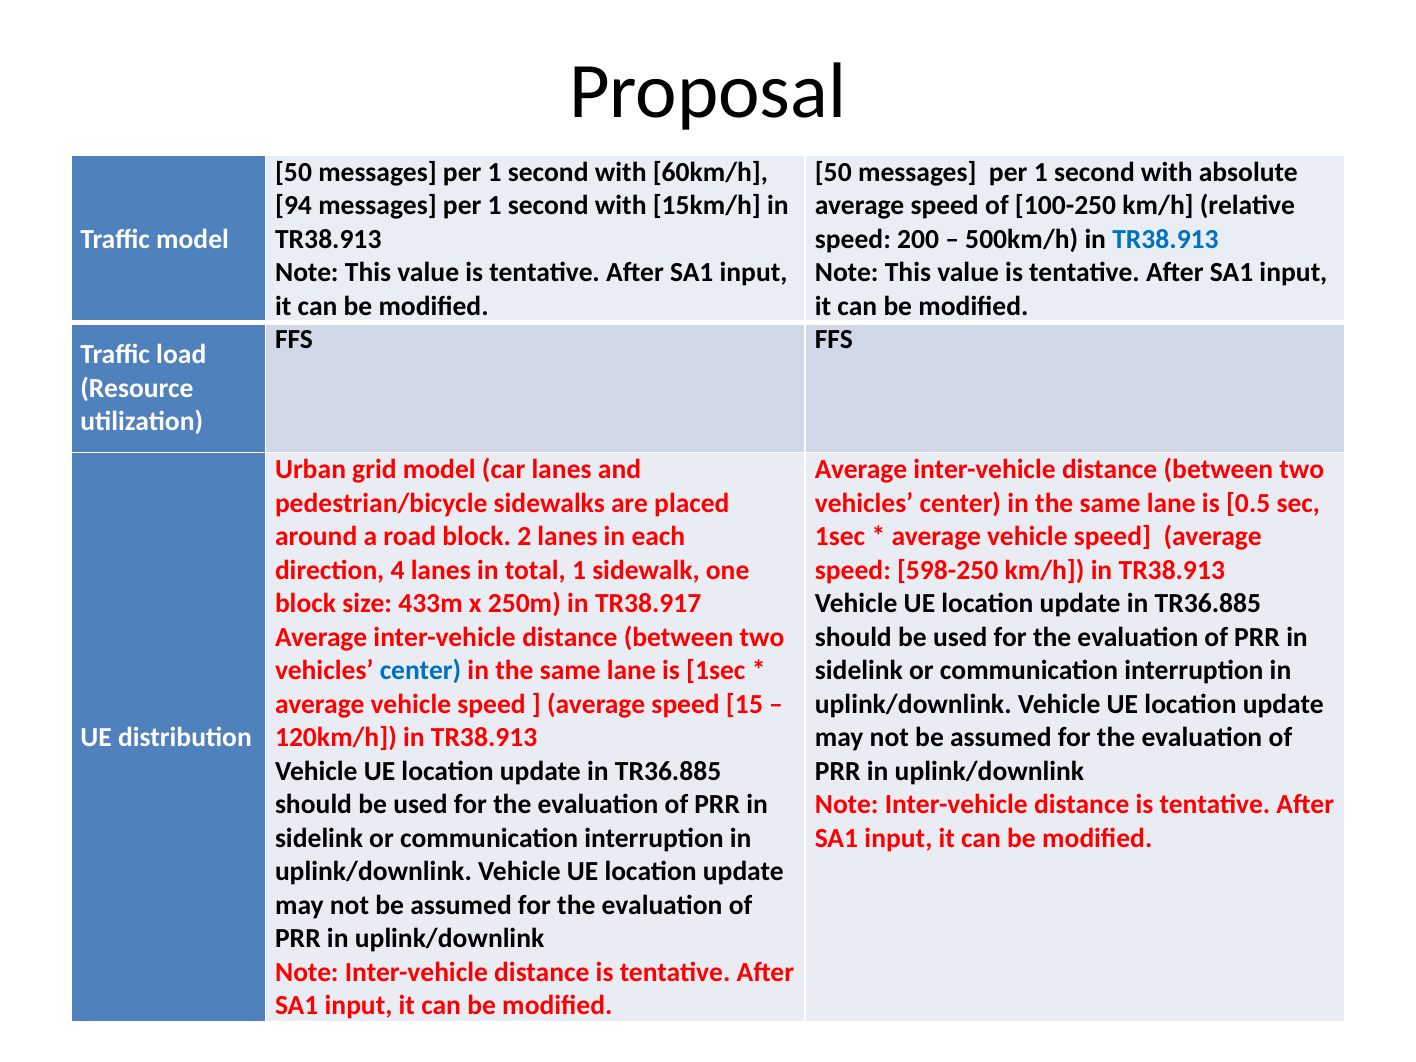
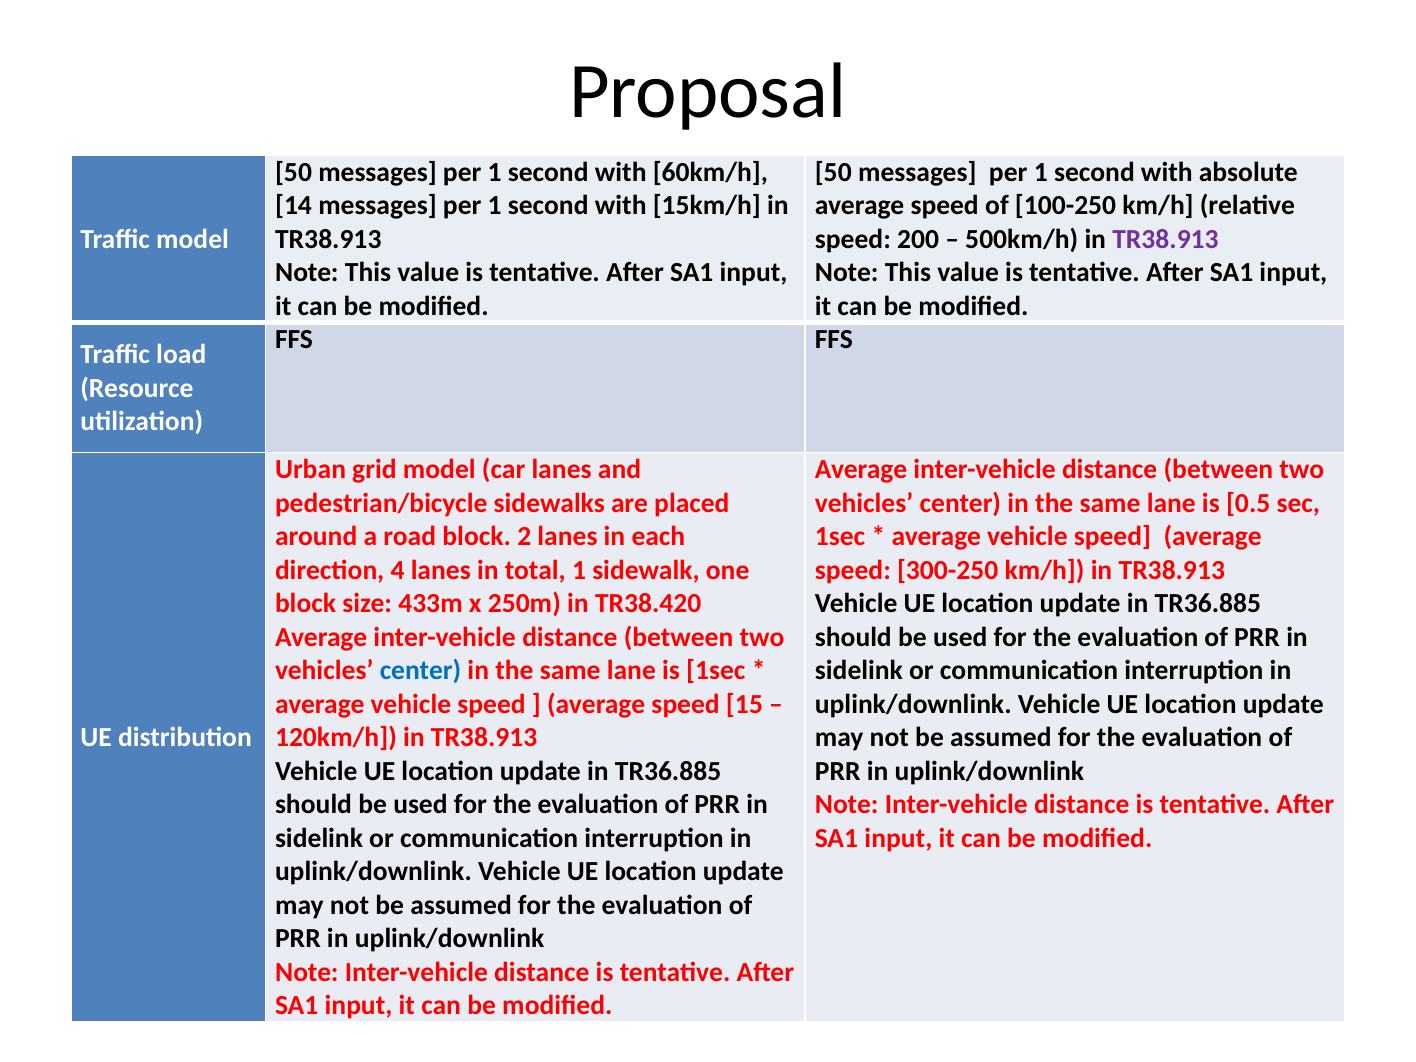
94: 94 -> 14
TR38.913 at (1165, 239) colour: blue -> purple
598-250: 598-250 -> 300-250
TR38.917: TR38.917 -> TR38.420
